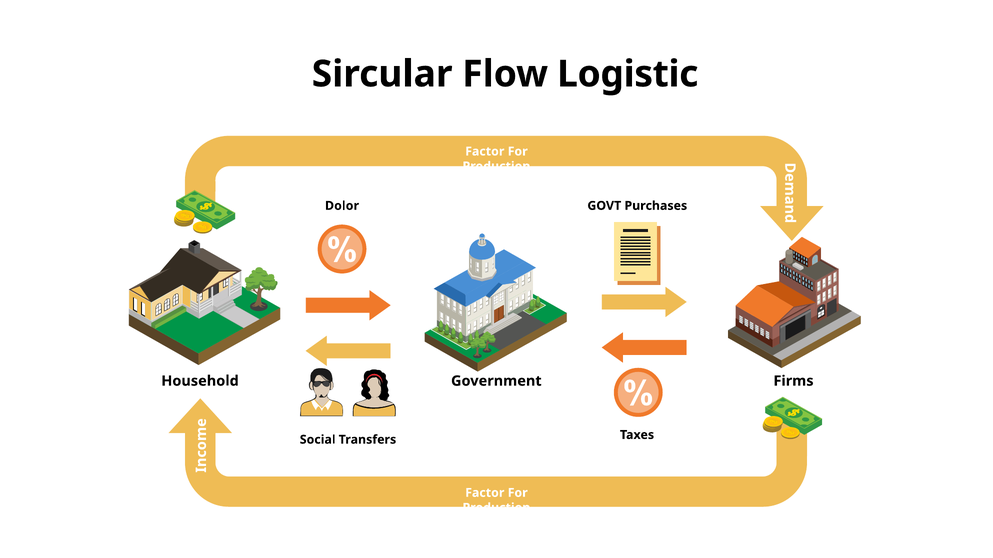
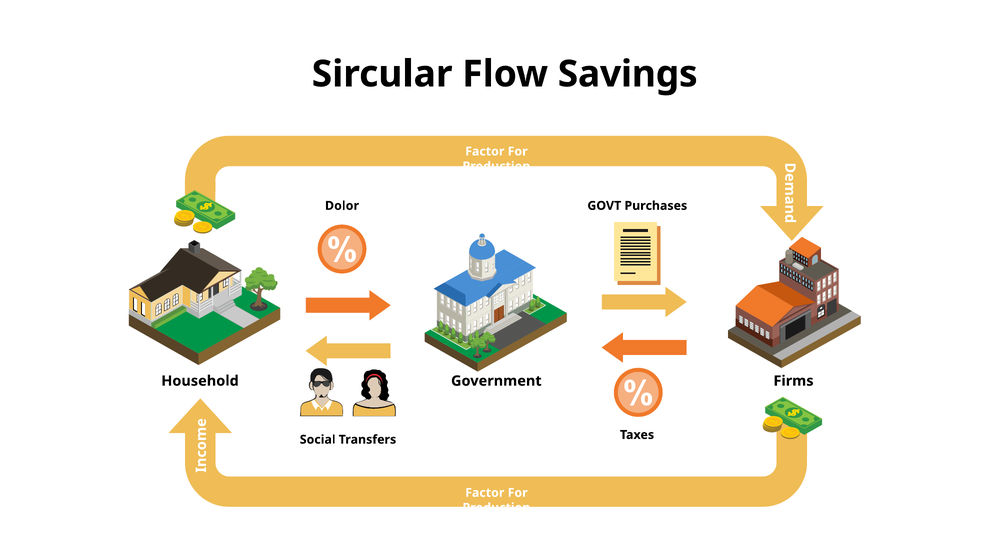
Logistic: Logistic -> Savings
